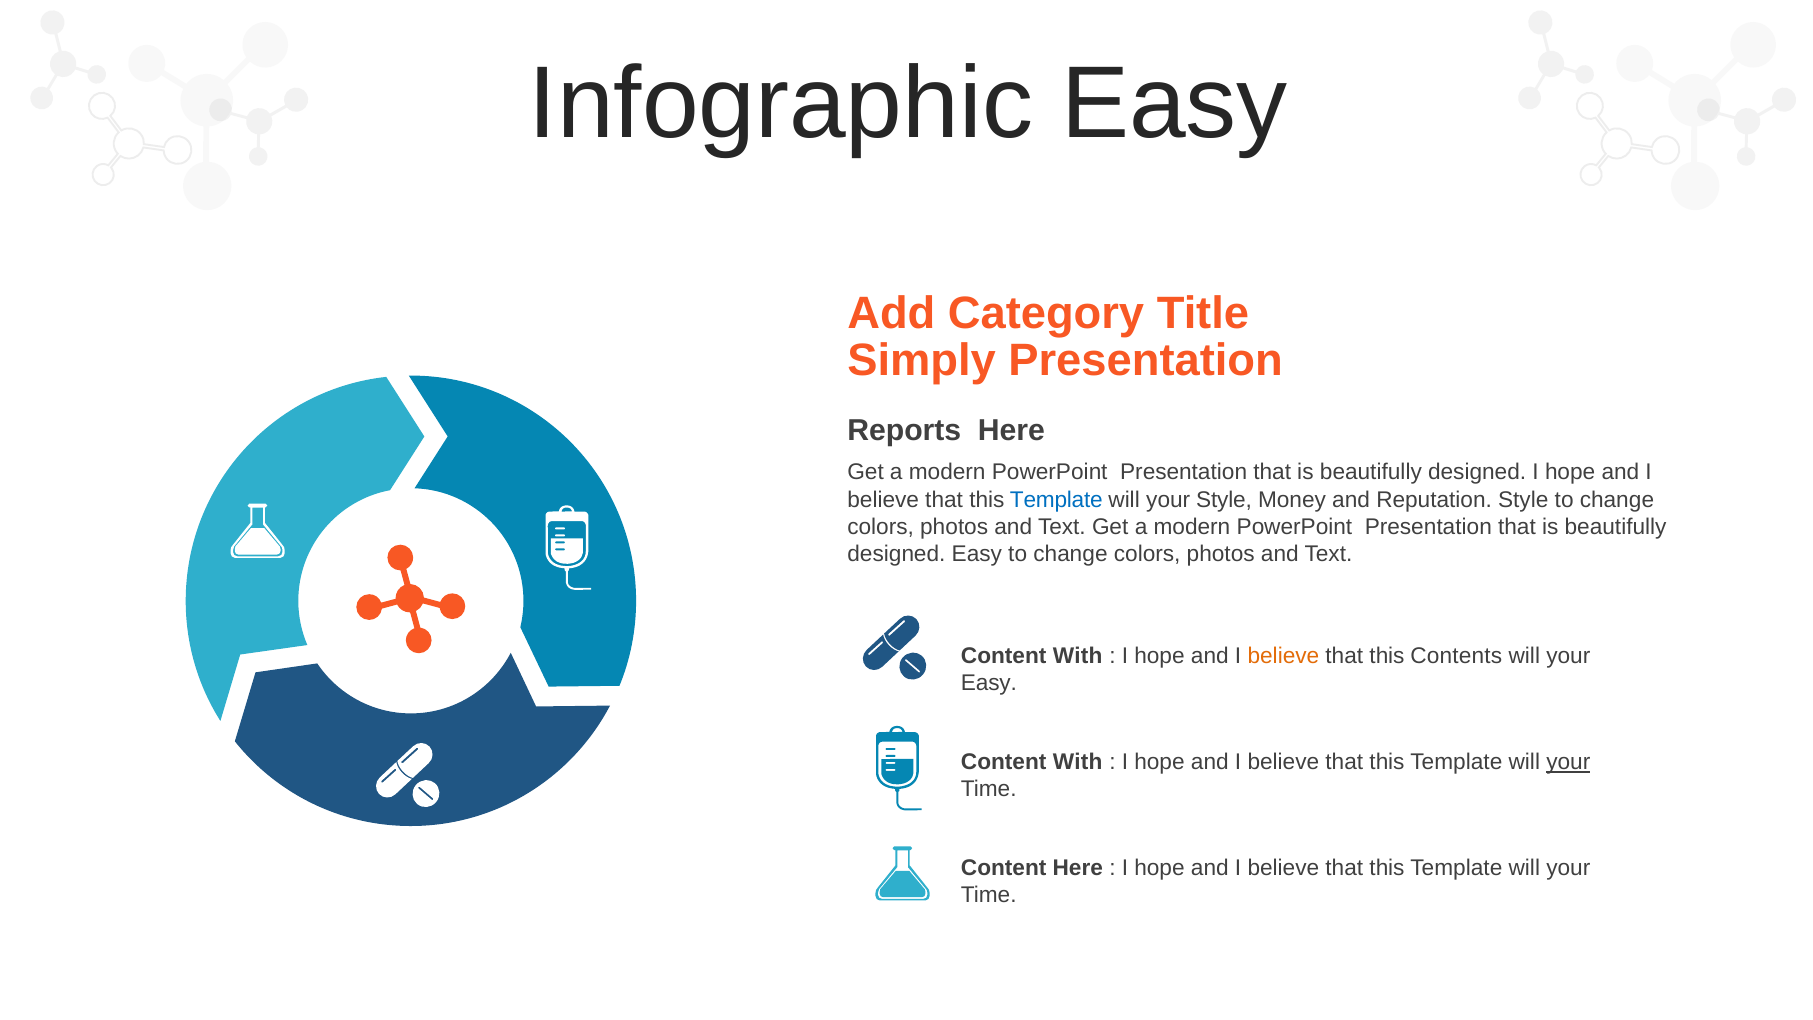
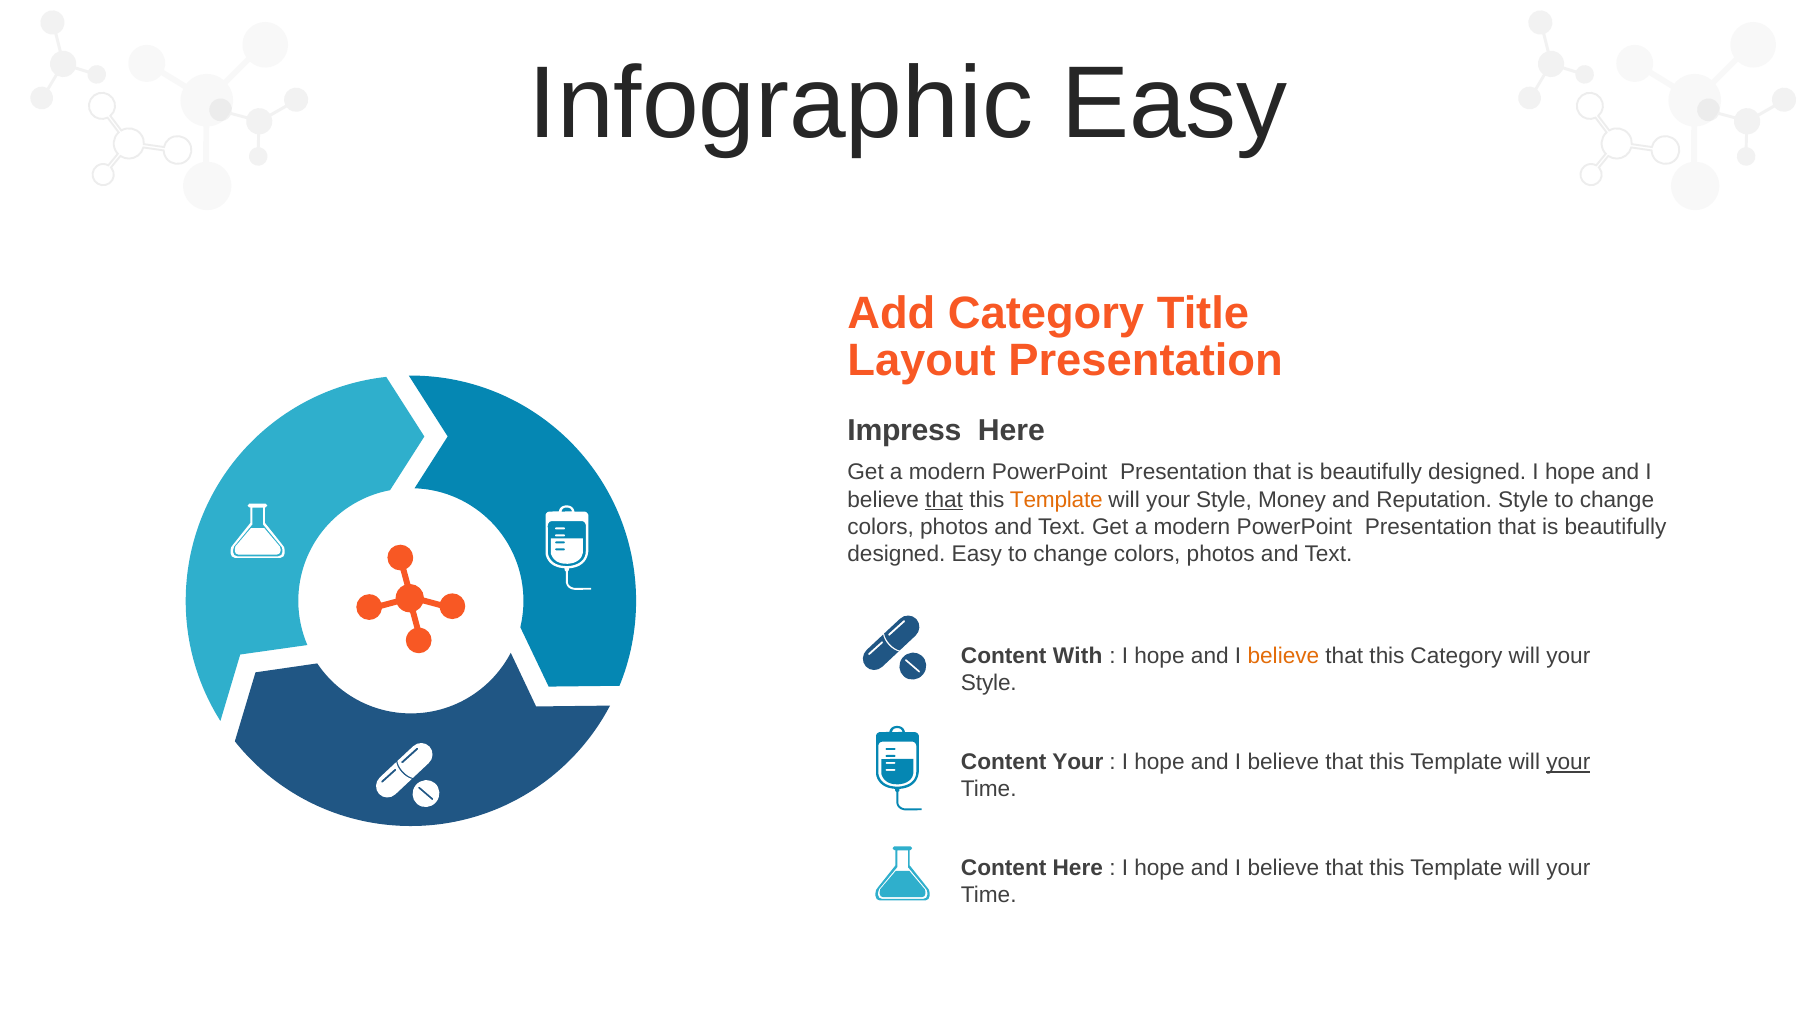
Simply: Simply -> Layout
Reports: Reports -> Impress
that at (944, 500) underline: none -> present
Template at (1056, 500) colour: blue -> orange
this Contents: Contents -> Category
Easy at (989, 683): Easy -> Style
With at (1078, 762): With -> Your
